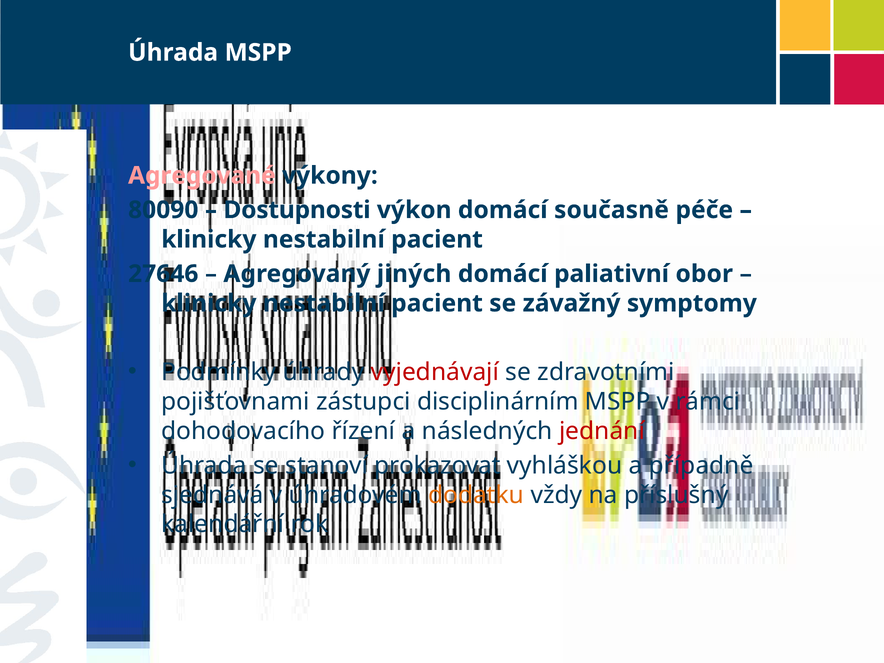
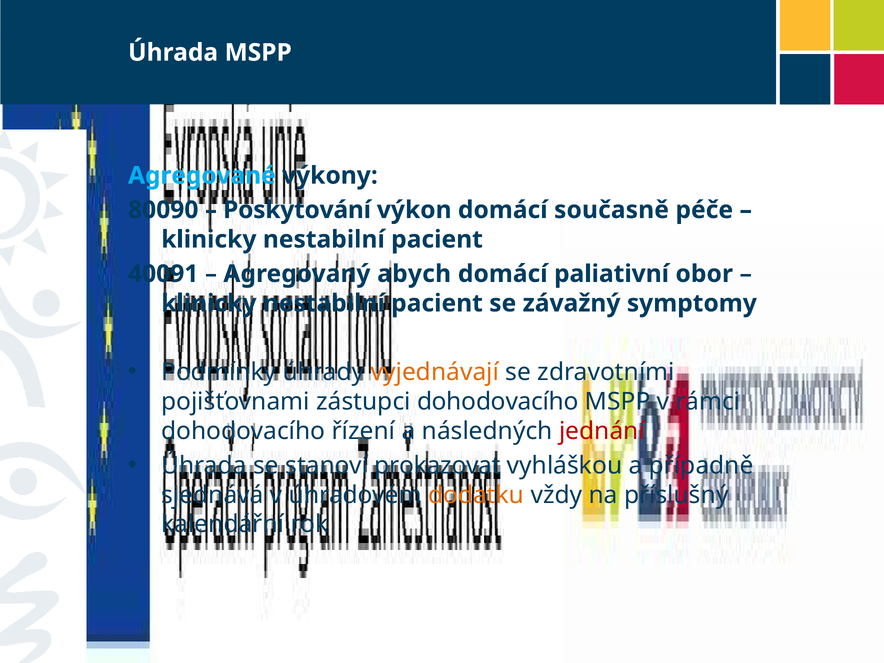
Agregované colour: pink -> light blue
Dostupnosti: Dostupnosti -> Poskytování
27646: 27646 -> 40091
jiných: jiných -> abych
vyjednávají colour: red -> orange
zástupci disciplinárním: disciplinárním -> dohodovacího
